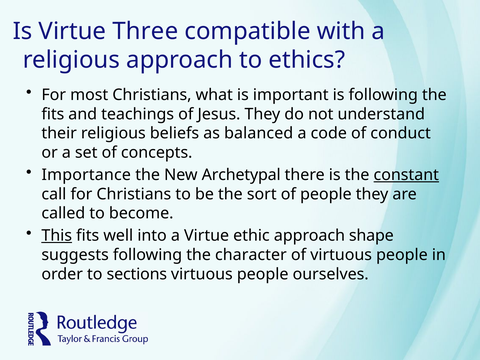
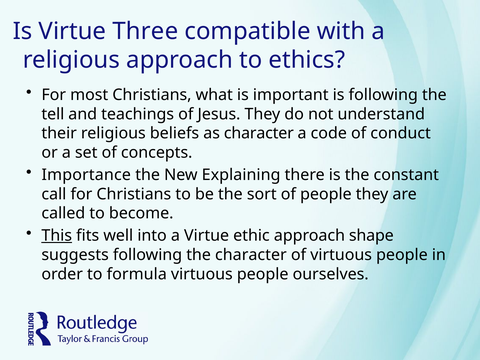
fits at (53, 114): fits -> tell
as balanced: balanced -> character
Archetypal: Archetypal -> Explaining
constant underline: present -> none
sections: sections -> formula
